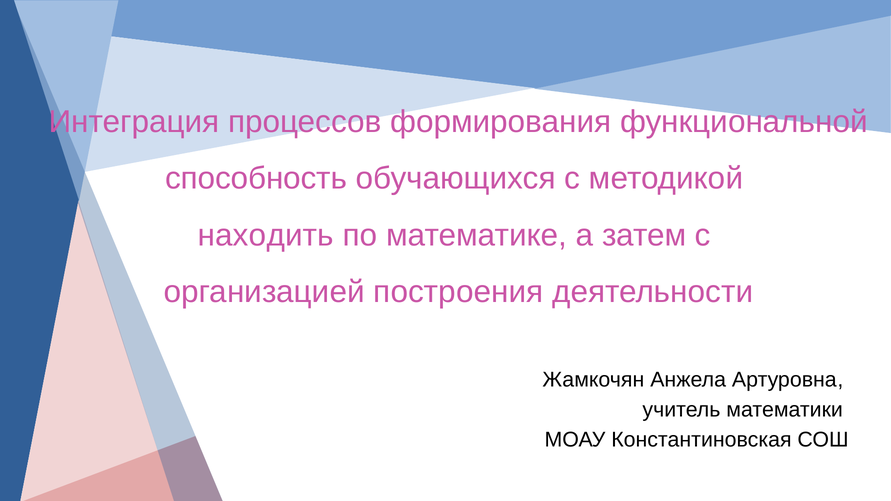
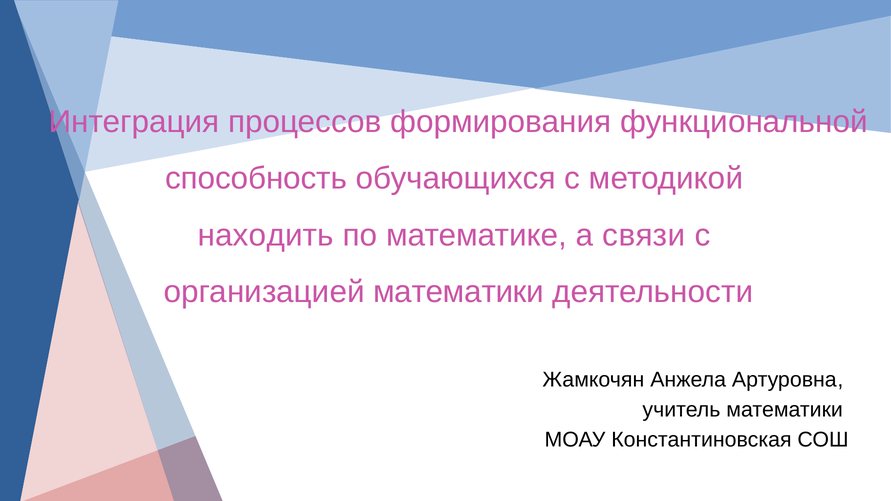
затем: затем -> связи
организацией построения: построения -> математики
